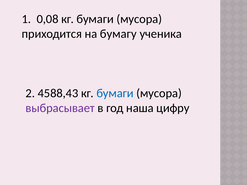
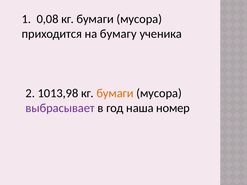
4588,43: 4588,43 -> 1013,98
бумаги at (115, 93) colour: blue -> orange
цифру: цифру -> номер
